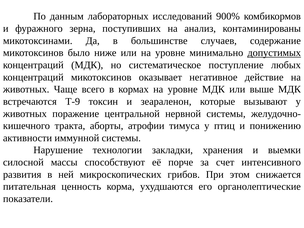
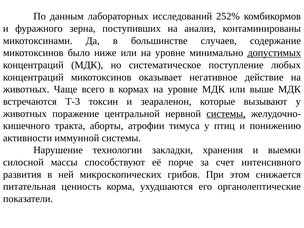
900%: 900% -> 252%
Т-9: Т-9 -> Т-3
системы at (226, 114) underline: none -> present
